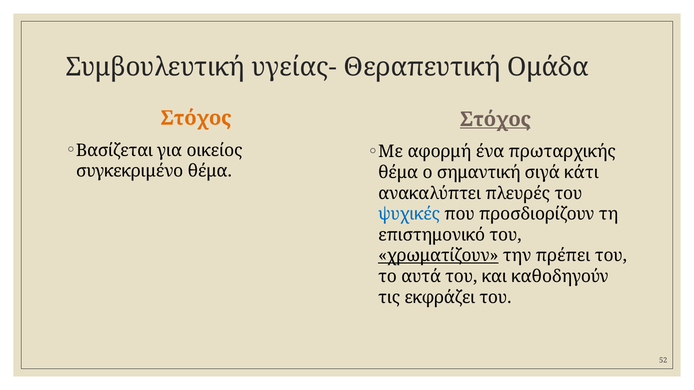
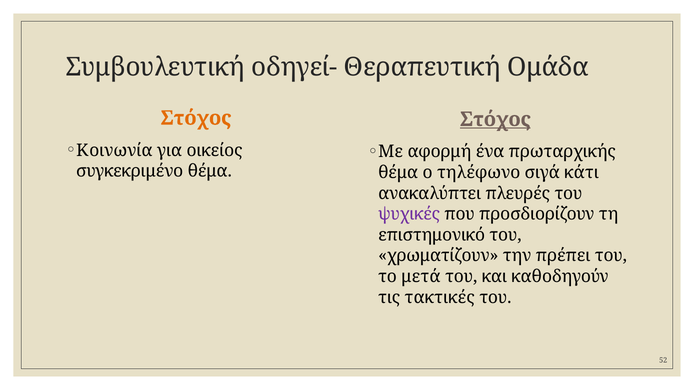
υγείας-: υγείας- -> οδηγεί-
Βασίζεται: Βασίζεται -> Κοινωνία
σημαντική: σημαντική -> τηλέφωνο
ψυχικές colour: blue -> purple
χρωματίζουν underline: present -> none
αυτά: αυτά -> μετά
εκφράζει: εκφράζει -> τακτικές
